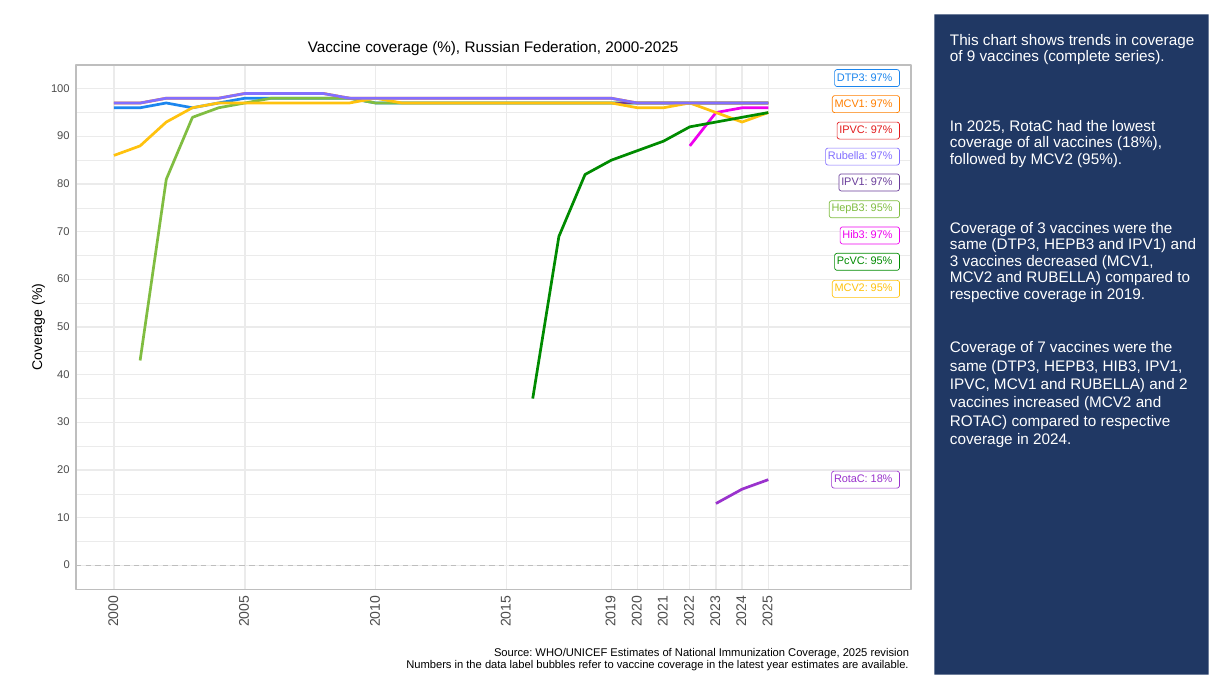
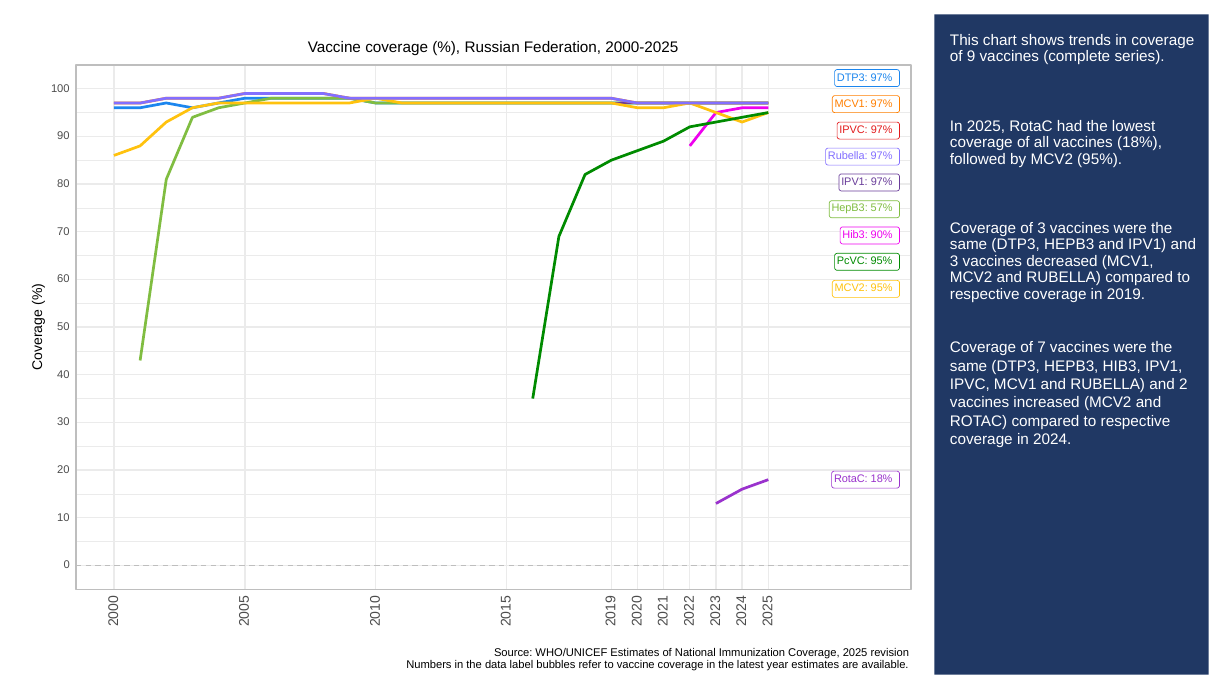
HepB3 95%: 95% -> 57%
Hib3 97%: 97% -> 90%
